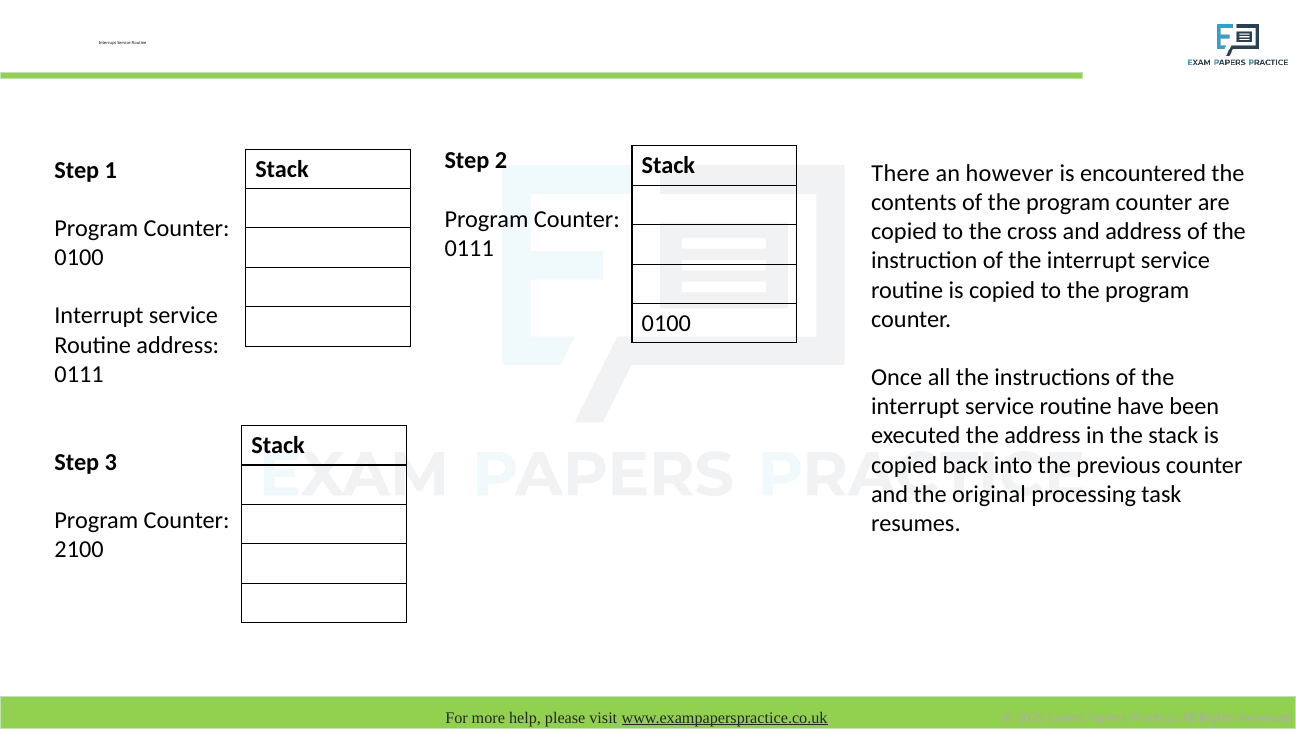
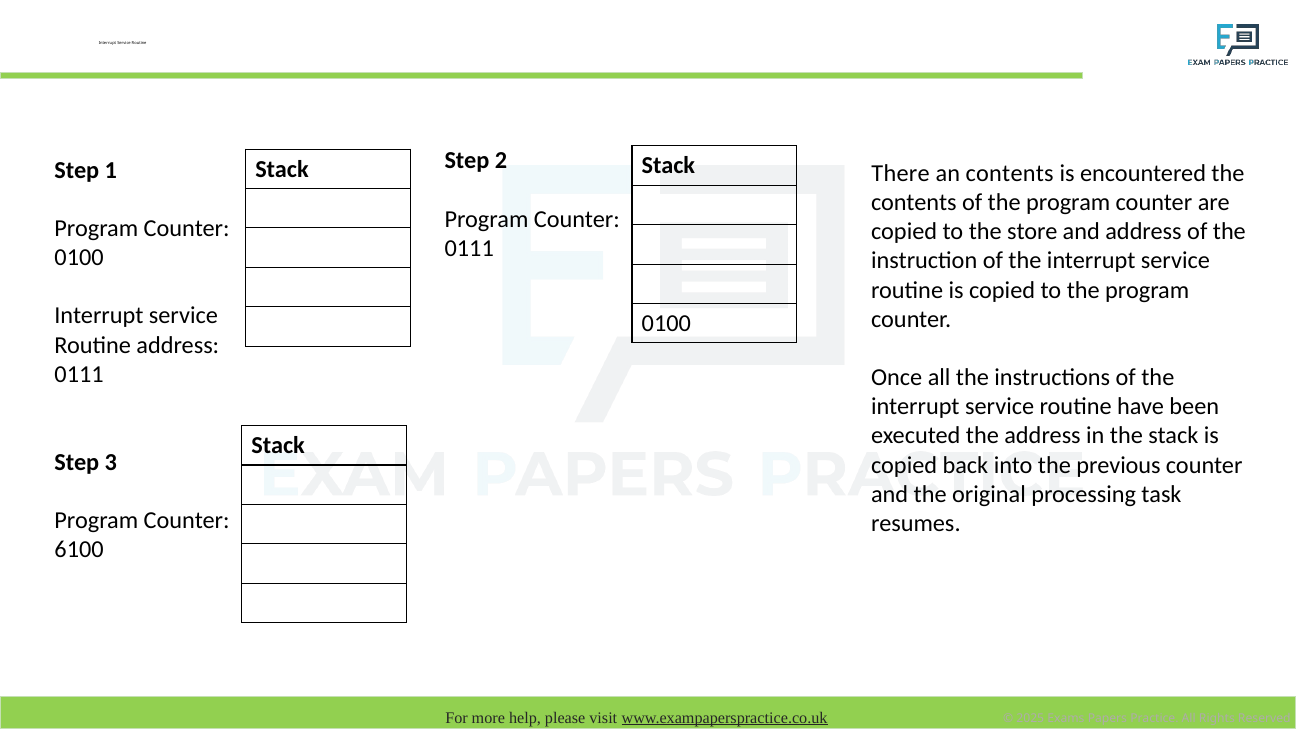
an however: however -> contents
cross: cross -> store
2100: 2100 -> 6100
